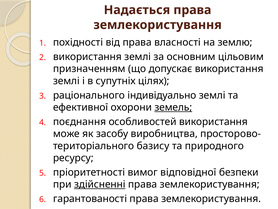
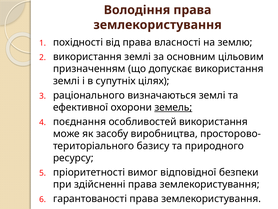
Надається: Надається -> Володіння
індивідуально: індивідуально -> визначаються
здійсненні underline: present -> none
